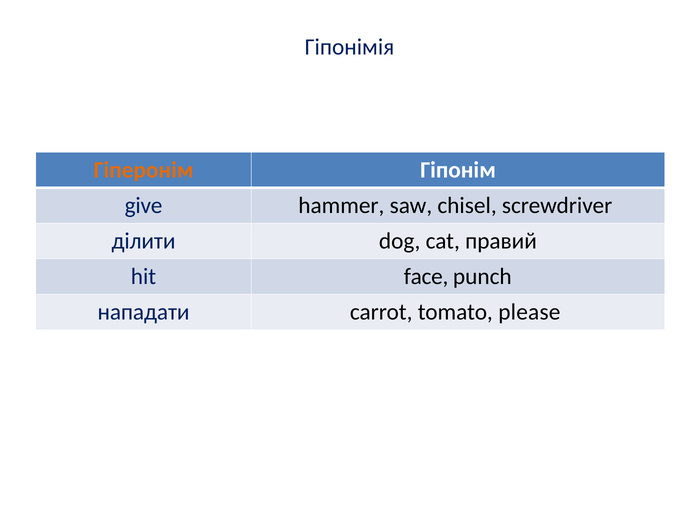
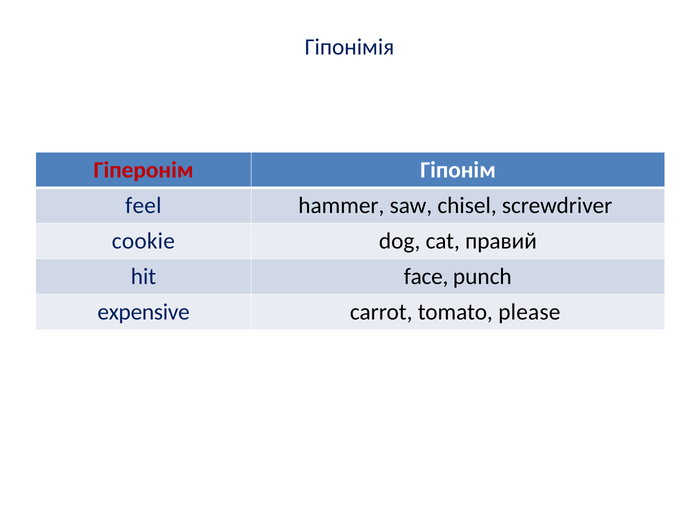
Гіперонім colour: orange -> red
give: give -> feel
ділити: ділити -> cookie
нападати: нападати -> expensive
